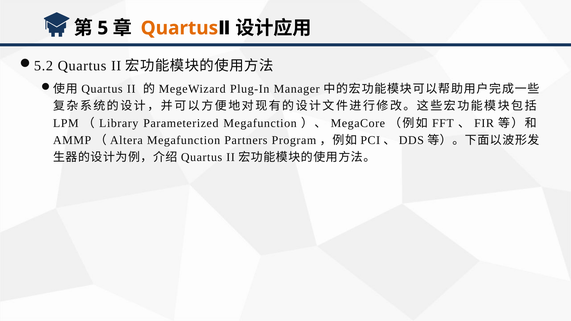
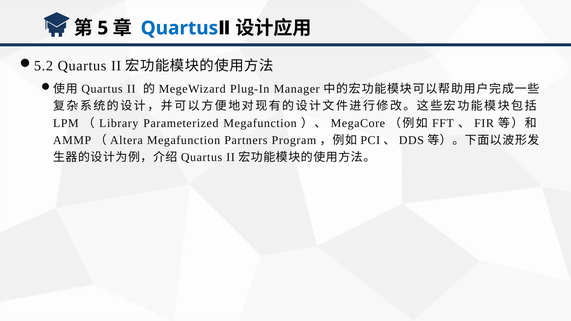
Quartus at (179, 28) colour: orange -> blue
